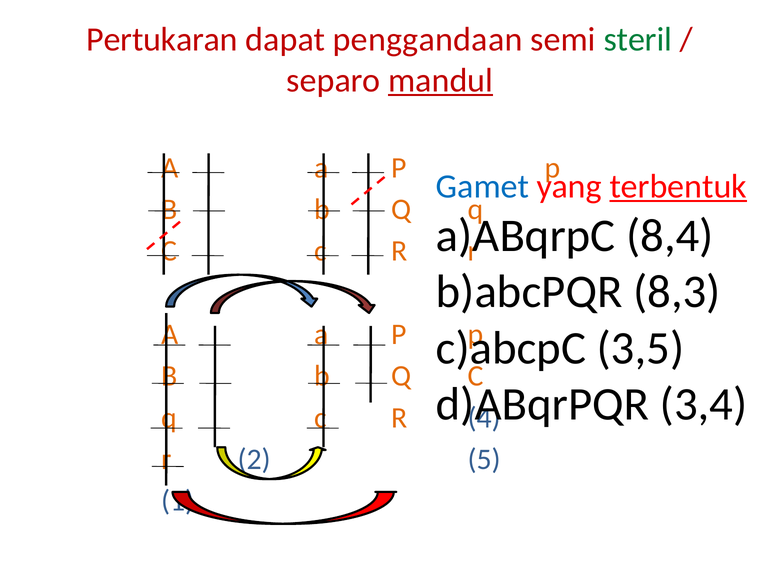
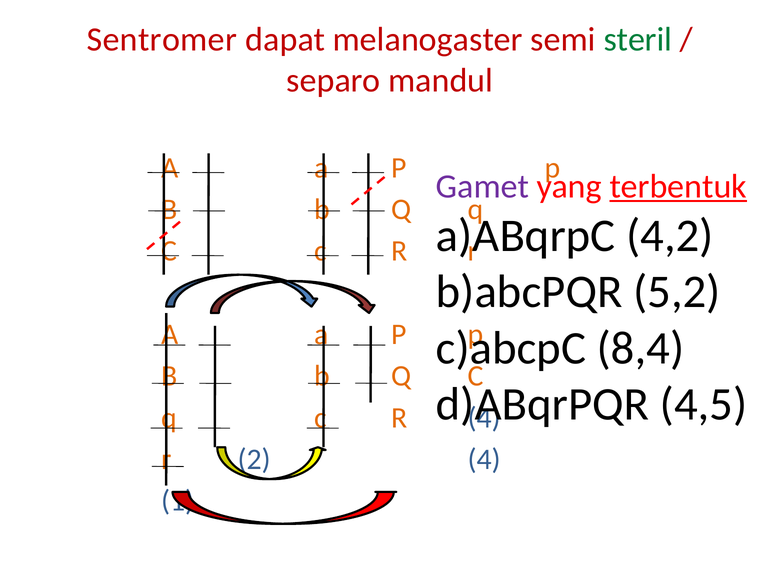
Pertukaran: Pertukaran -> Sentromer
penggandaan: penggandaan -> melanogaster
mandul underline: present -> none
Gamet colour: blue -> purple
8,4: 8,4 -> 4,2
8,3: 8,3 -> 5,2
3,5: 3,5 -> 8,4
3,4: 3,4 -> 4,5
5 at (484, 460): 5 -> 4
